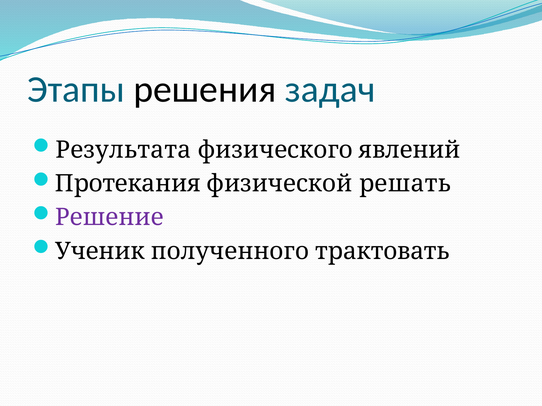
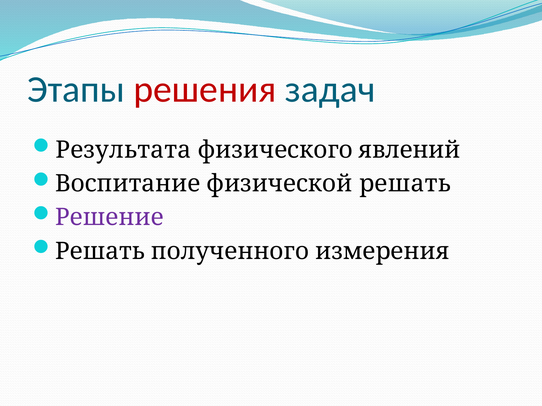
решения colour: black -> red
Протекания: Протекания -> Воспитание
Ученик at (100, 251): Ученик -> Решать
трактовать: трактовать -> измерения
